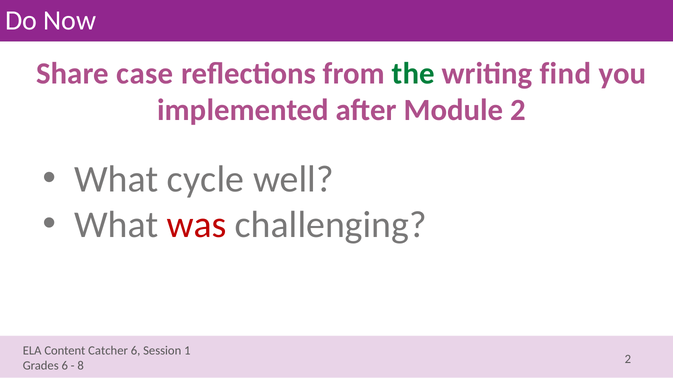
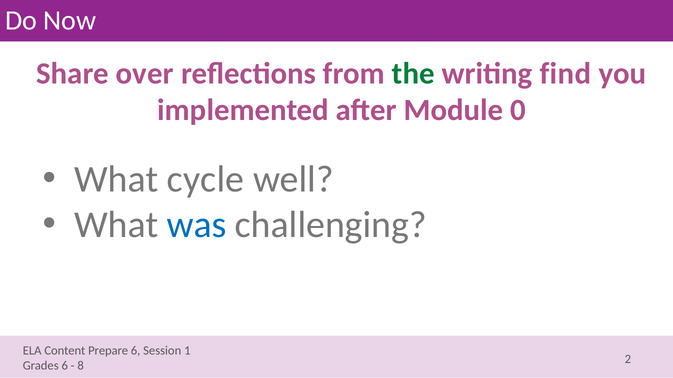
case: case -> over
Module 2: 2 -> 0
was colour: red -> blue
Catcher: Catcher -> Prepare
